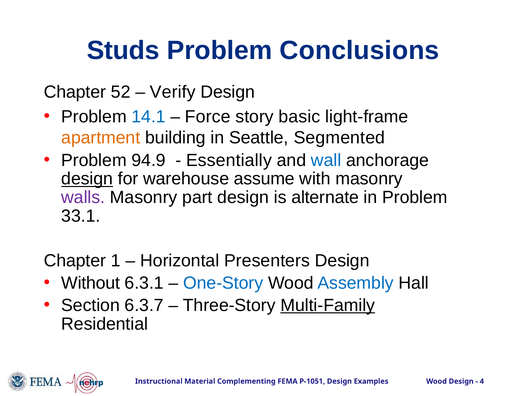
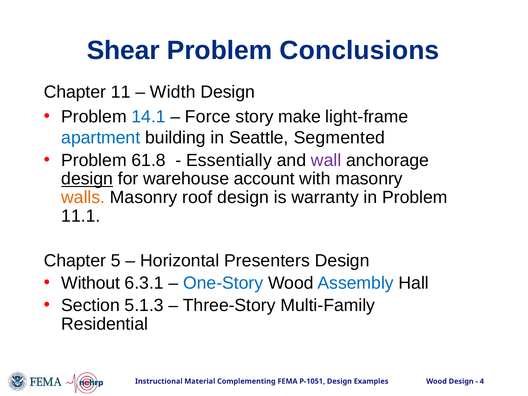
Studs: Studs -> Shear
52: 52 -> 11
Verify: Verify -> Width
basic: basic -> make
apartment colour: orange -> blue
94.9: 94.9 -> 61.8
wall colour: blue -> purple
assume: assume -> account
walls colour: purple -> orange
part: part -> roof
alternate: alternate -> warranty
33.1: 33.1 -> 11.1
1: 1 -> 5
6.3.7: 6.3.7 -> 5.1.3
Multi-Family underline: present -> none
